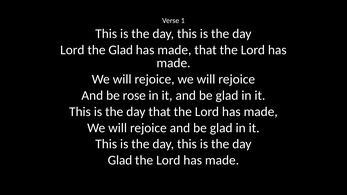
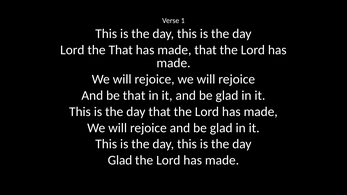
the Glad: Glad -> That
be rose: rose -> that
